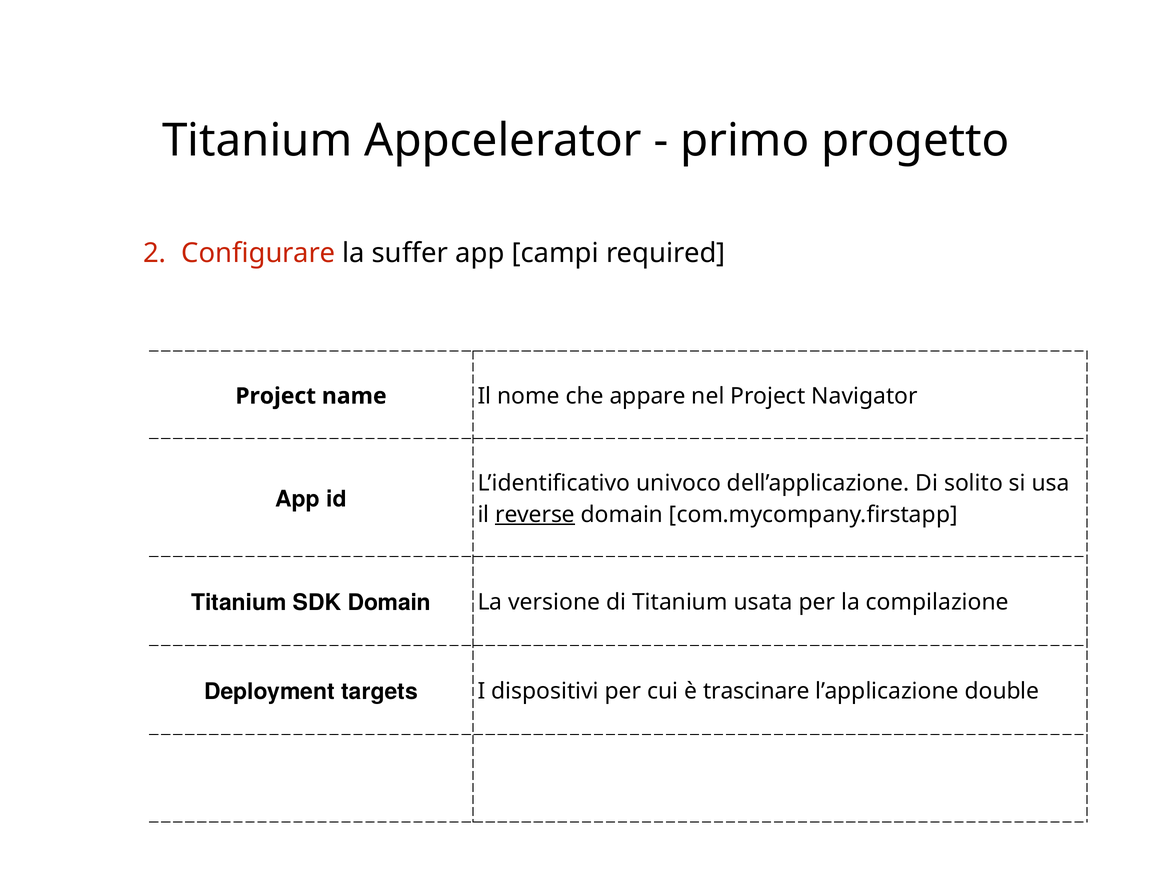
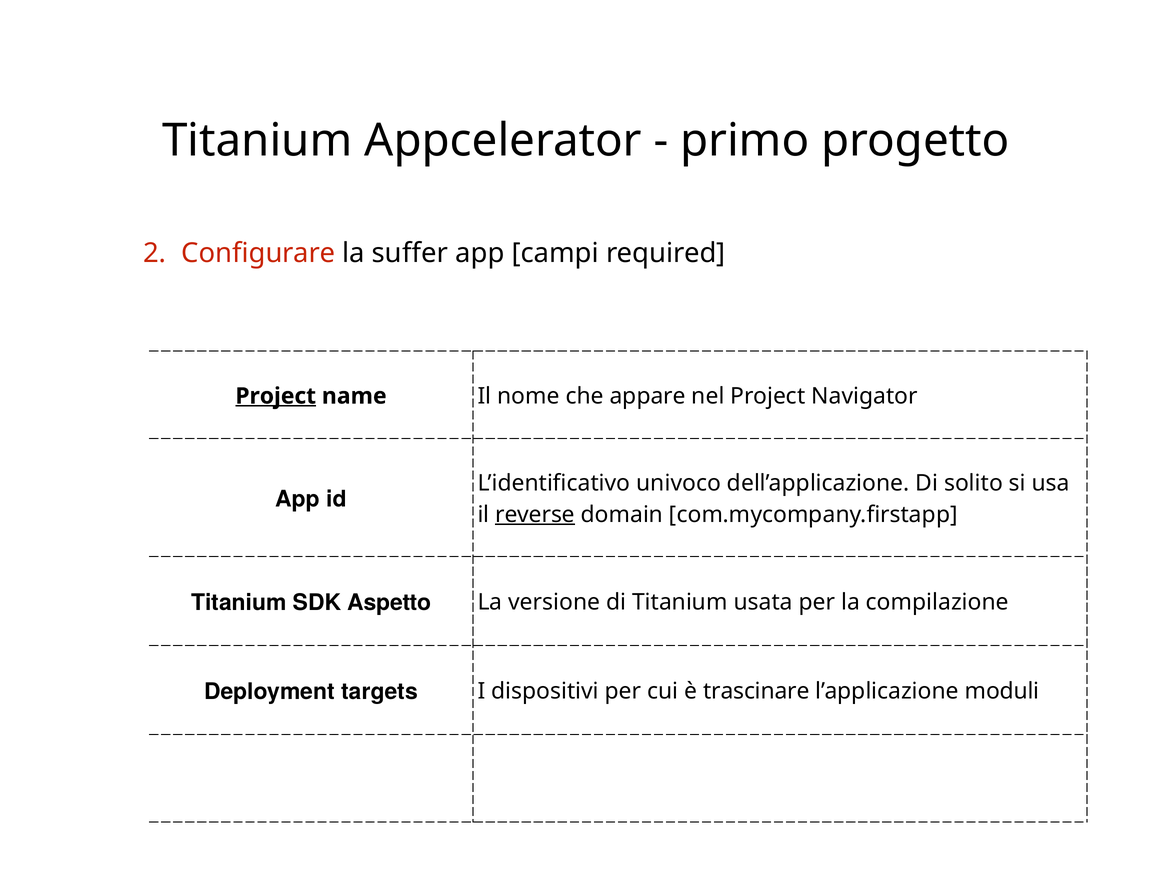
Project at (276, 396) underline: none -> present
SDK Domain: Domain -> Aspetto
double: double -> moduli
